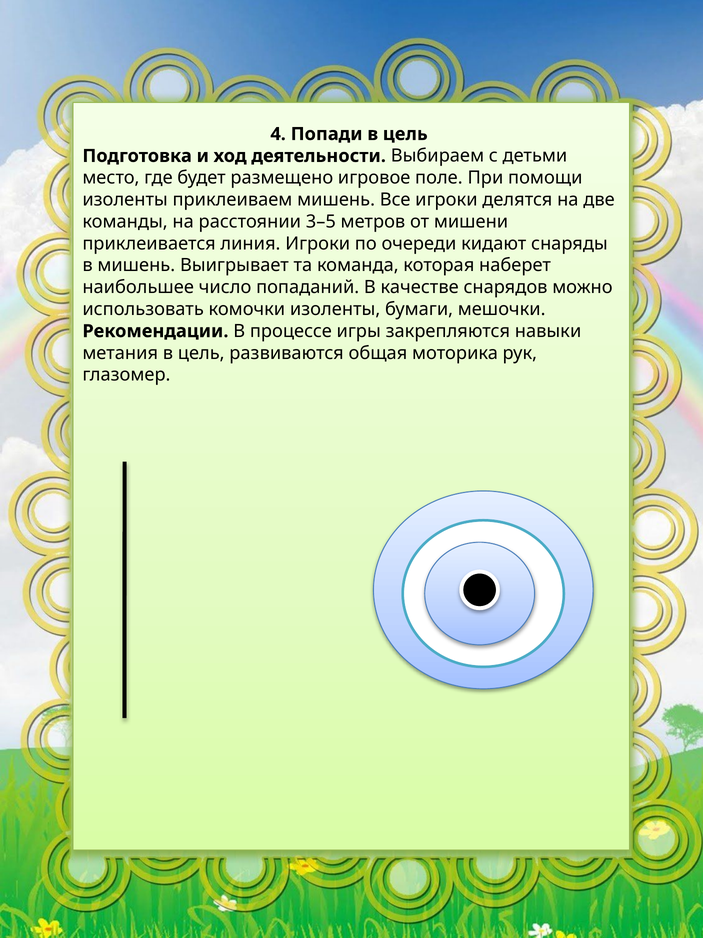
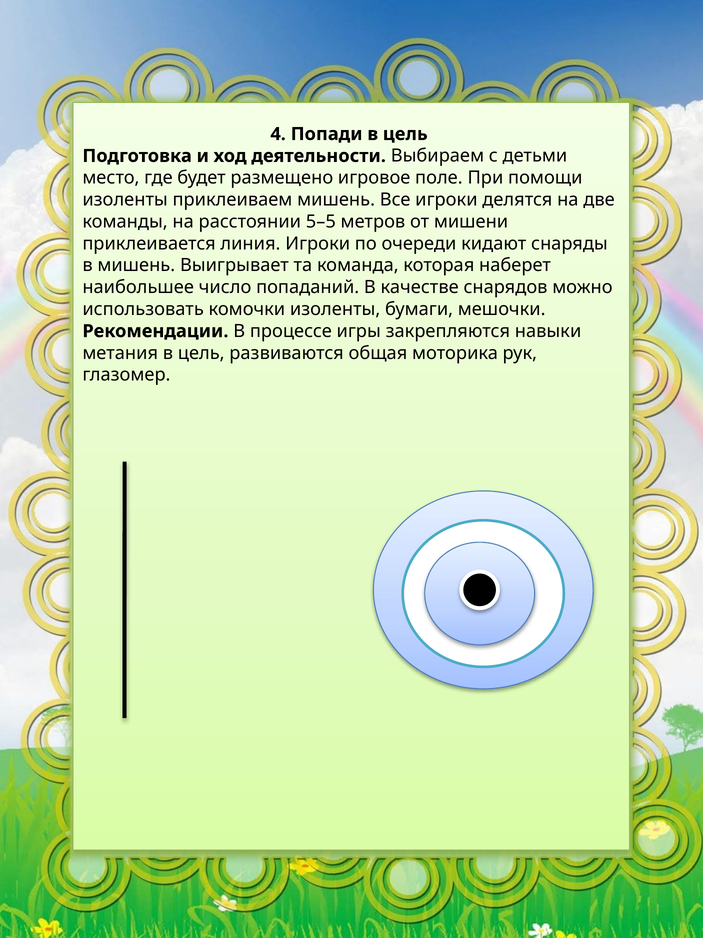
3–5: 3–5 -> 5–5
